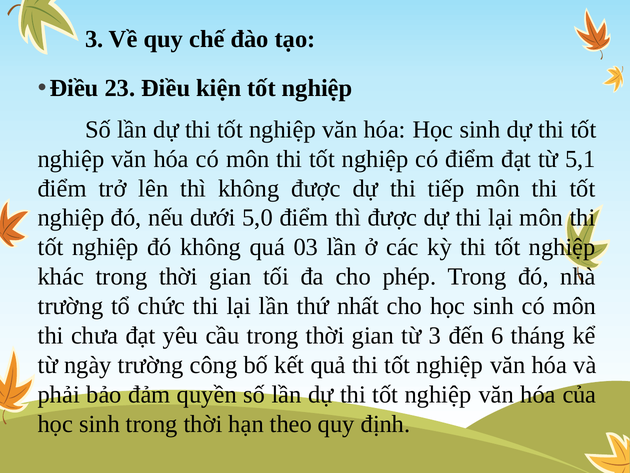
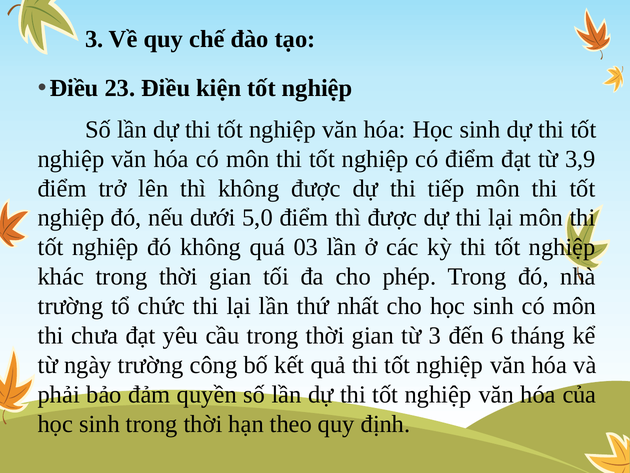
5,1: 5,1 -> 3,9
